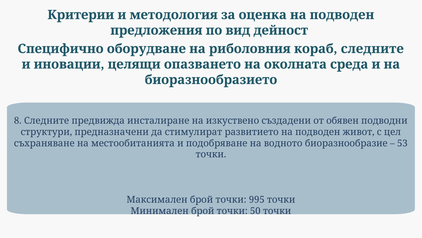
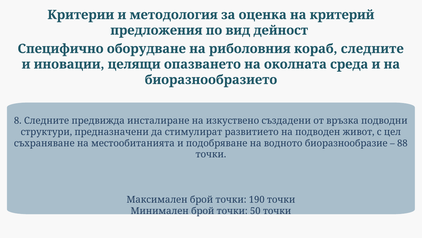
оценка на подводен: подводен -> критерий
обявен: обявен -> връзка
53: 53 -> 88
995: 995 -> 190
